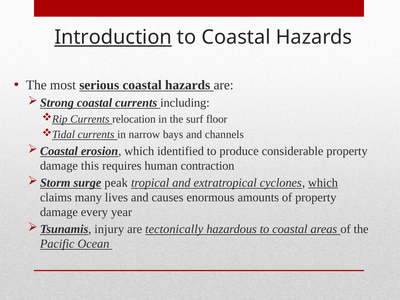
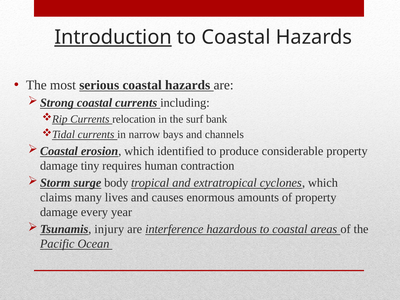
floor: floor -> bank
this: this -> tiny
peak: peak -> body
which at (323, 183) underline: present -> none
tectonically: tectonically -> interference
